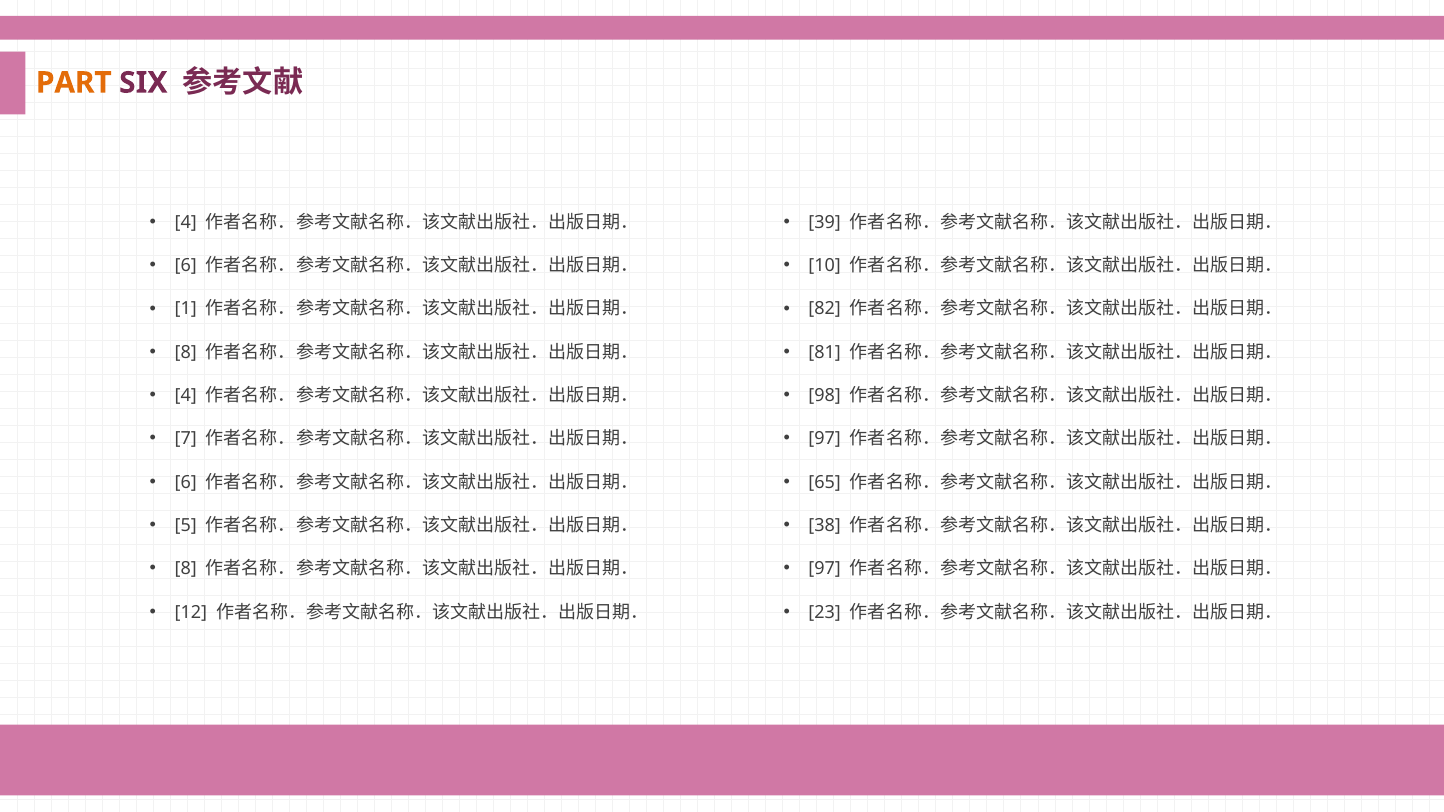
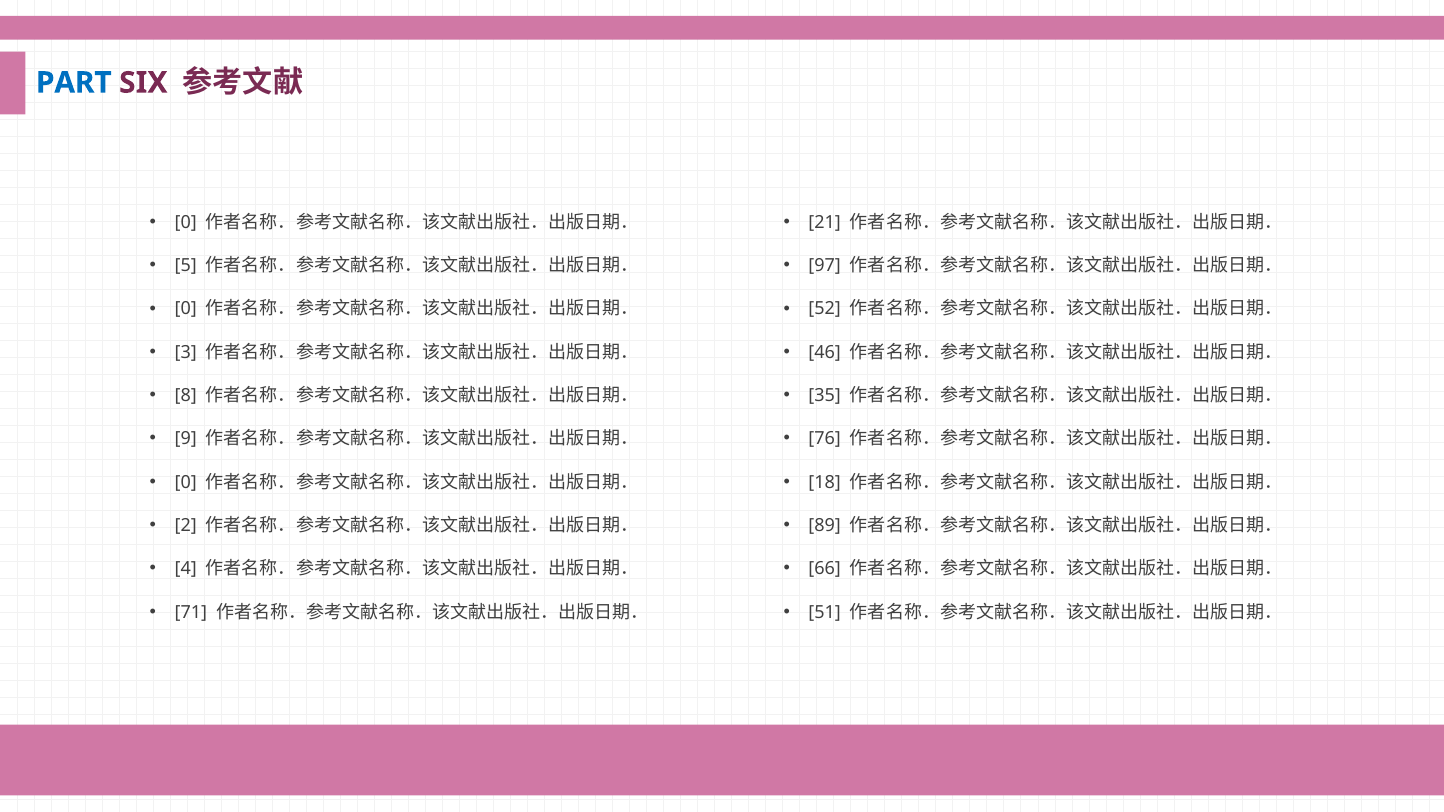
PART colour: orange -> blue
4 at (186, 222): 4 -> 0
39: 39 -> 21
6 at (186, 266): 6 -> 5
10: 10 -> 97
1 at (186, 309): 1 -> 0
82: 82 -> 52
8 at (186, 352): 8 -> 3
81: 81 -> 46
4 at (186, 396): 4 -> 8
98: 98 -> 35
7: 7 -> 9
97 at (825, 439): 97 -> 76
6 at (186, 482): 6 -> 0
65: 65 -> 18
5: 5 -> 2
38: 38 -> 89
8 at (186, 569): 8 -> 4
97 at (825, 569): 97 -> 66
12: 12 -> 71
23: 23 -> 51
